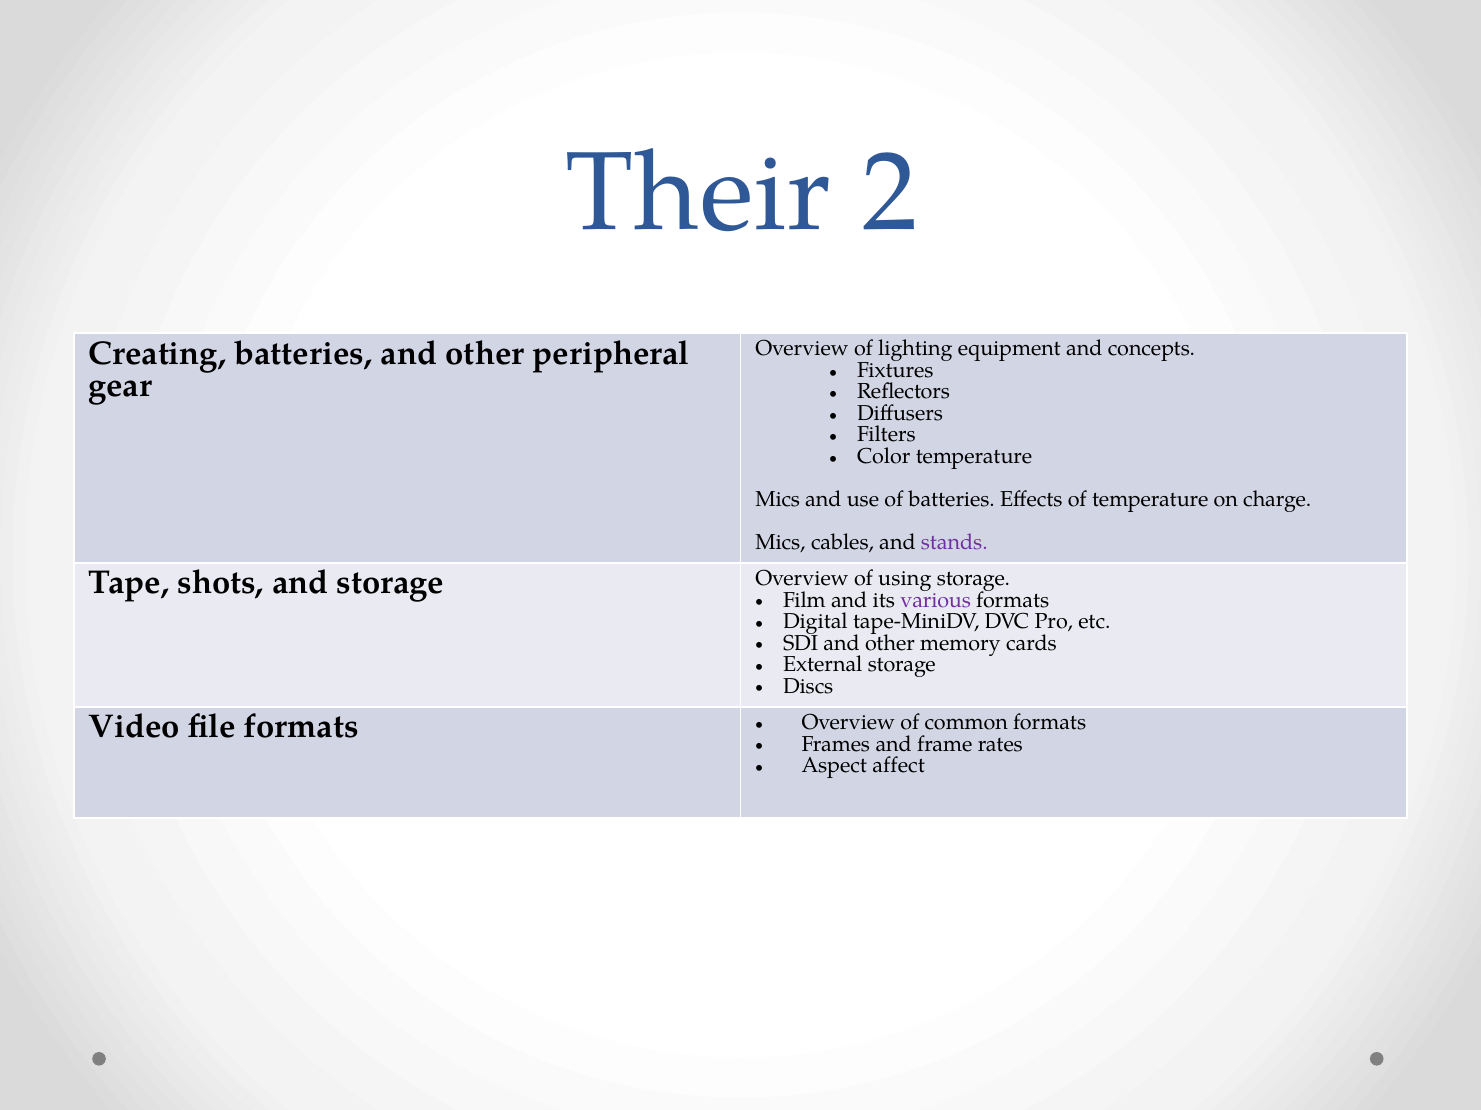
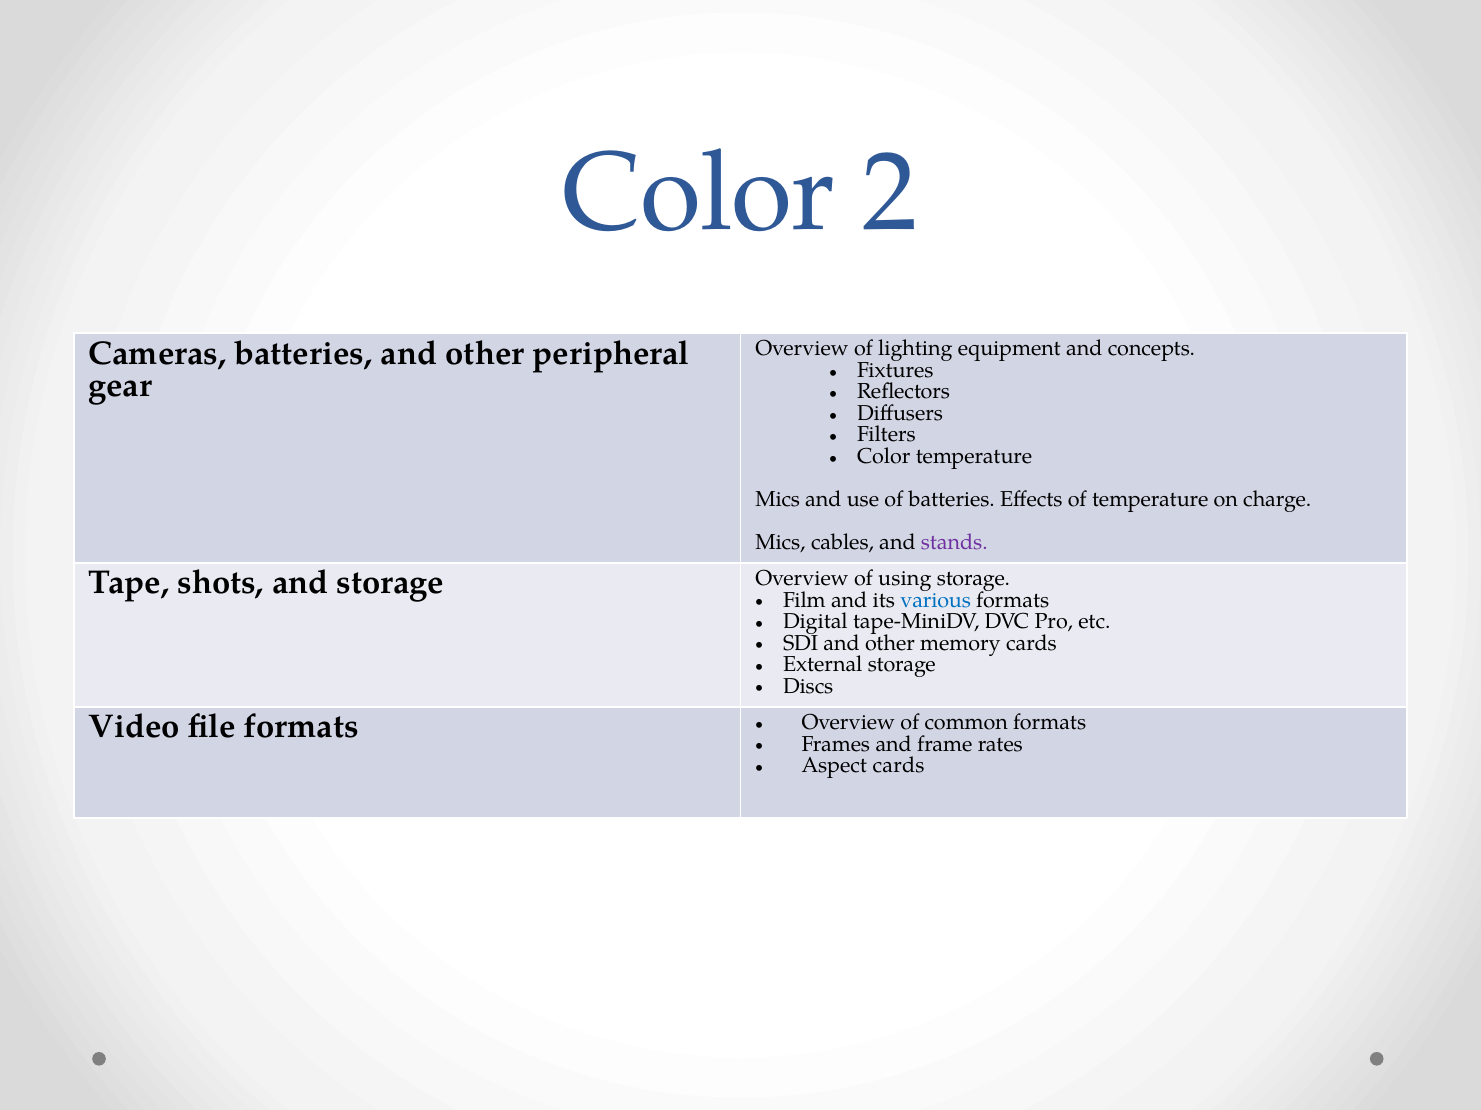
Their at (698, 193): Their -> Color
Creating: Creating -> Cameras
various colour: purple -> blue
Aspect affect: affect -> cards
